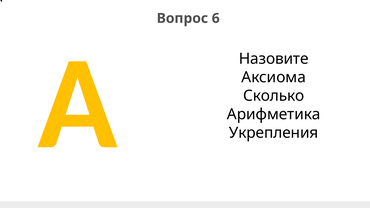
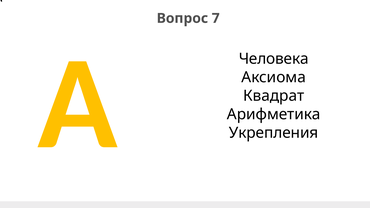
6: 6 -> 7
Назовите: Назовите -> Человека
Сколько: Сколько -> Квадрат
